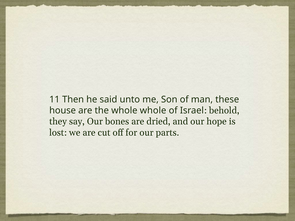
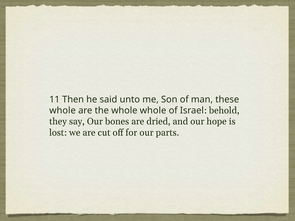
house at (63, 111): house -> whole
